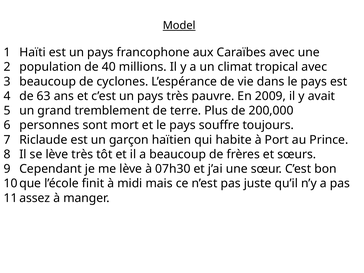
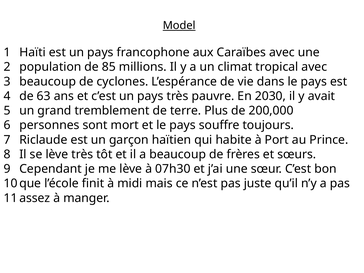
40: 40 -> 85
2009: 2009 -> 2030
